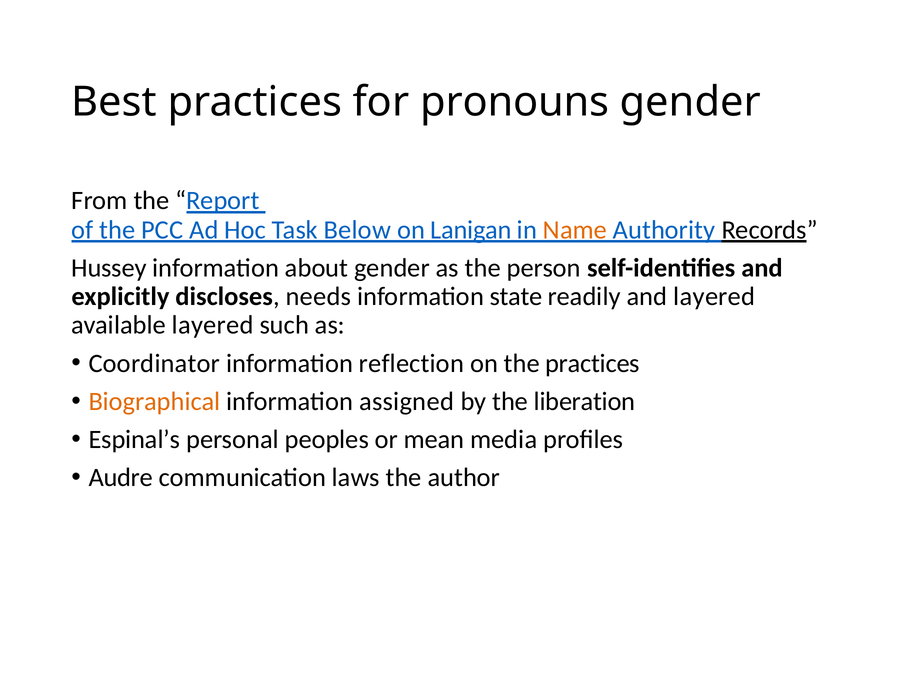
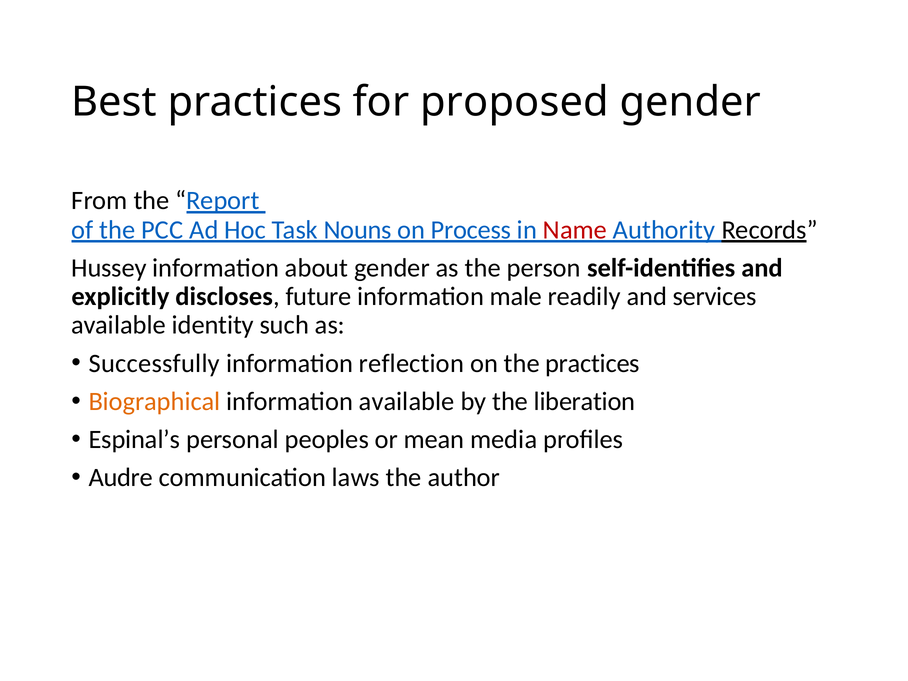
pronouns: pronouns -> proposed
Below: Below -> Nouns
Lanigan: Lanigan -> Process
Name colour: orange -> red
needs: needs -> future
state: state -> male
and layered: layered -> services
available layered: layered -> identity
Coordinator: Coordinator -> Successfully
information assigned: assigned -> available
